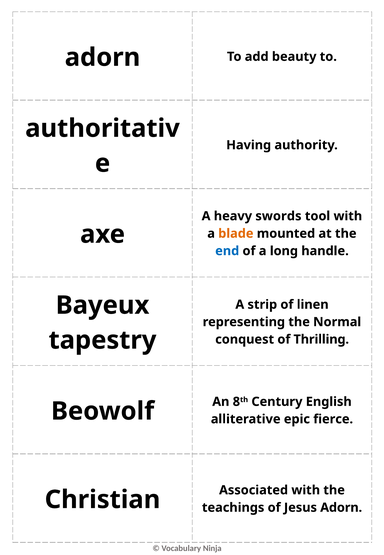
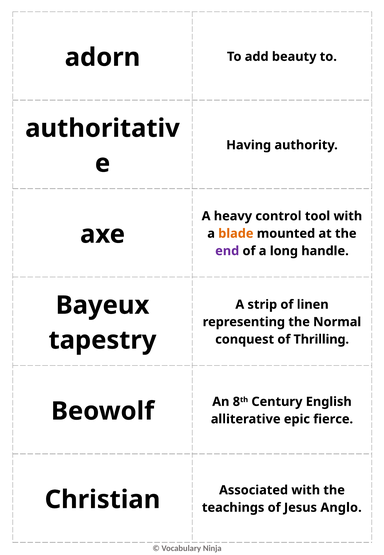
swords: swords -> control
end colour: blue -> purple
Jesus Adorn: Adorn -> Anglo
